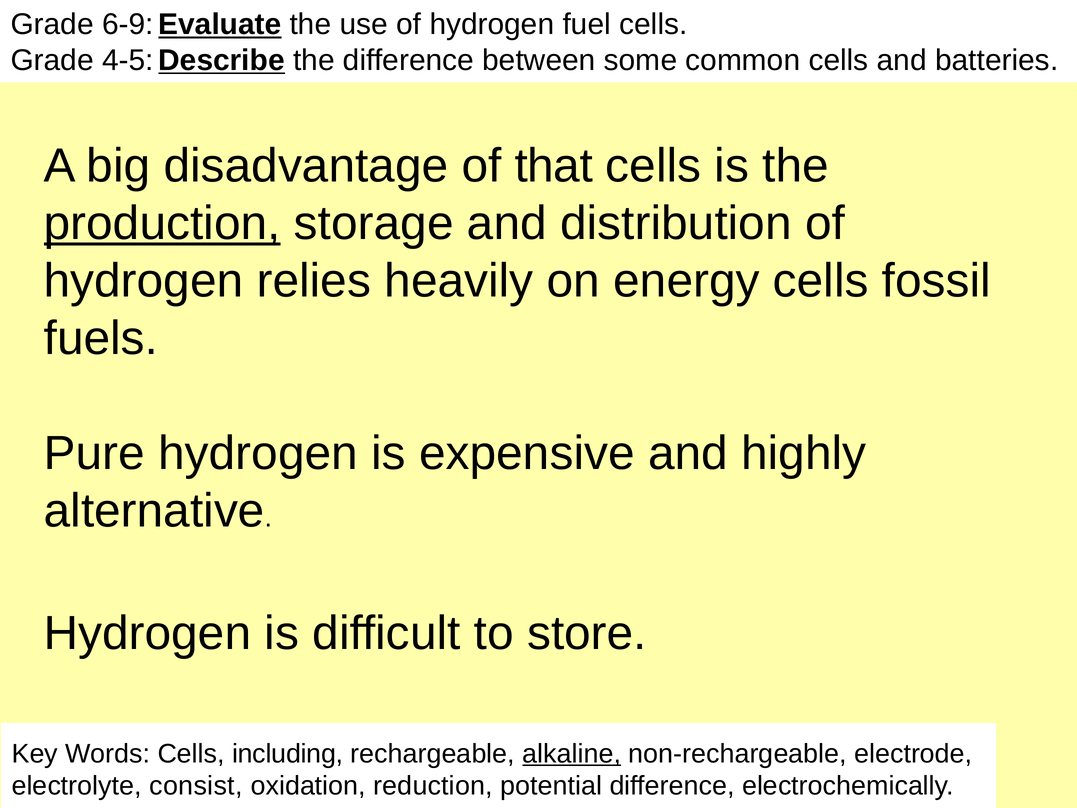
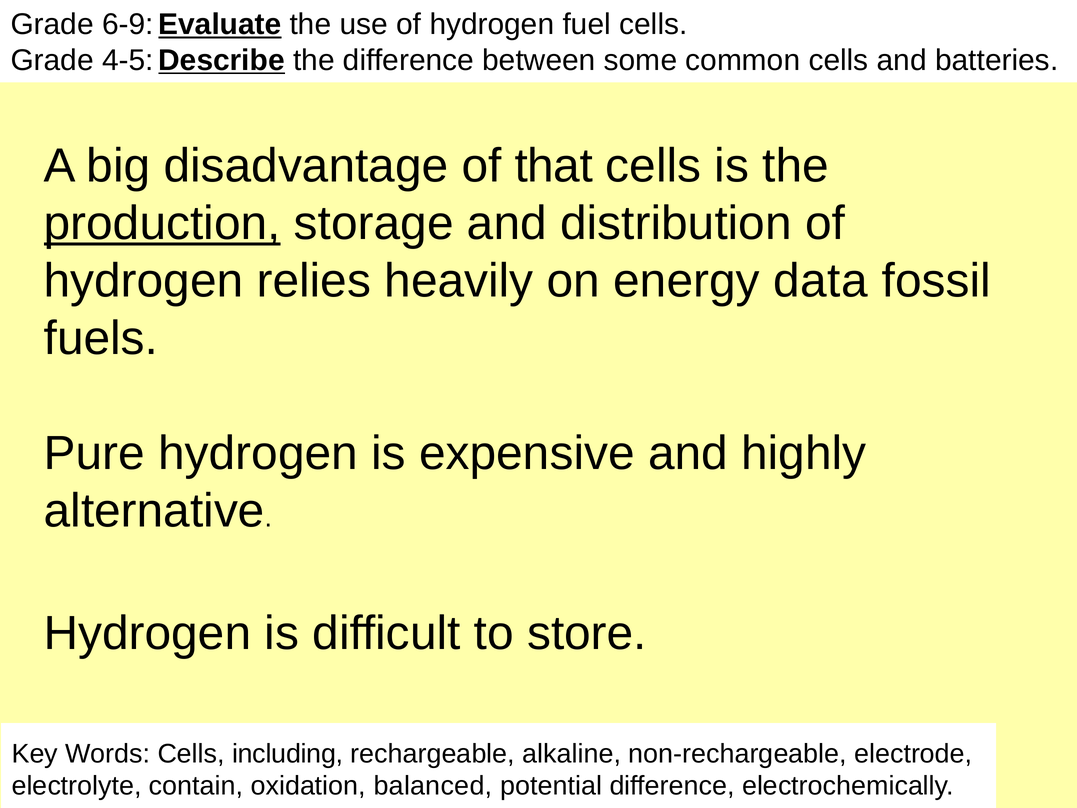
energy cells: cells -> data
alkaline underline: present -> none
consist: consist -> contain
reduction: reduction -> balanced
